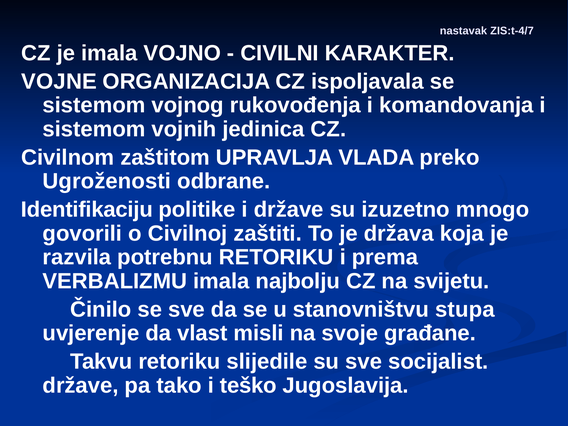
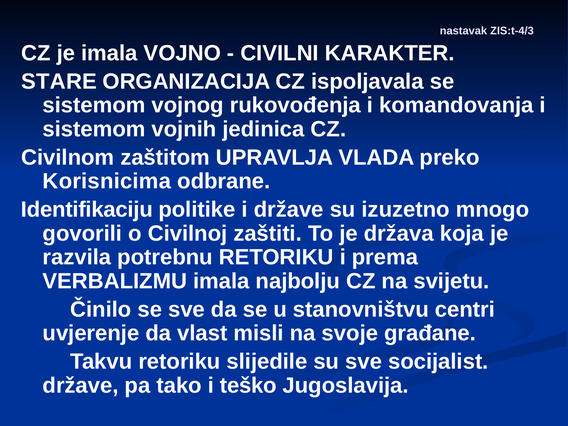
ZIS:t-4/7: ZIS:t-4/7 -> ZIS:t-4/3
VOJNE: VOJNE -> STARE
Ugroženosti: Ugroženosti -> Korisnicima
stupa: stupa -> centri
